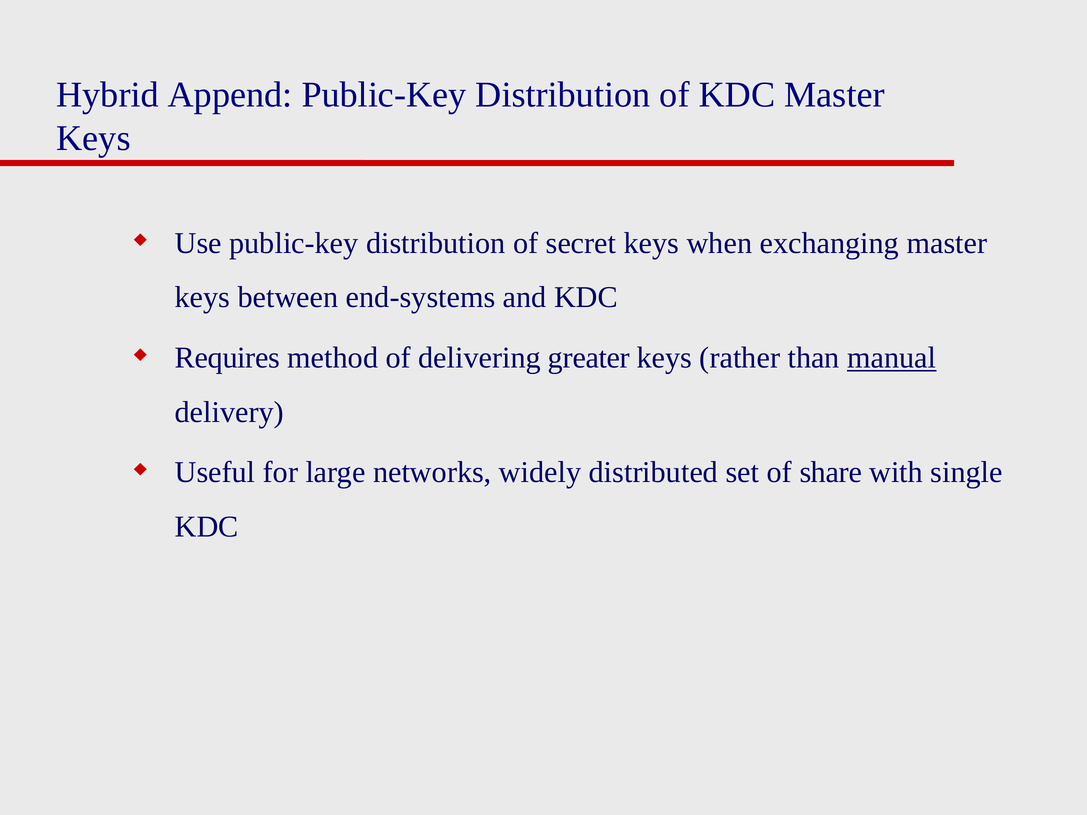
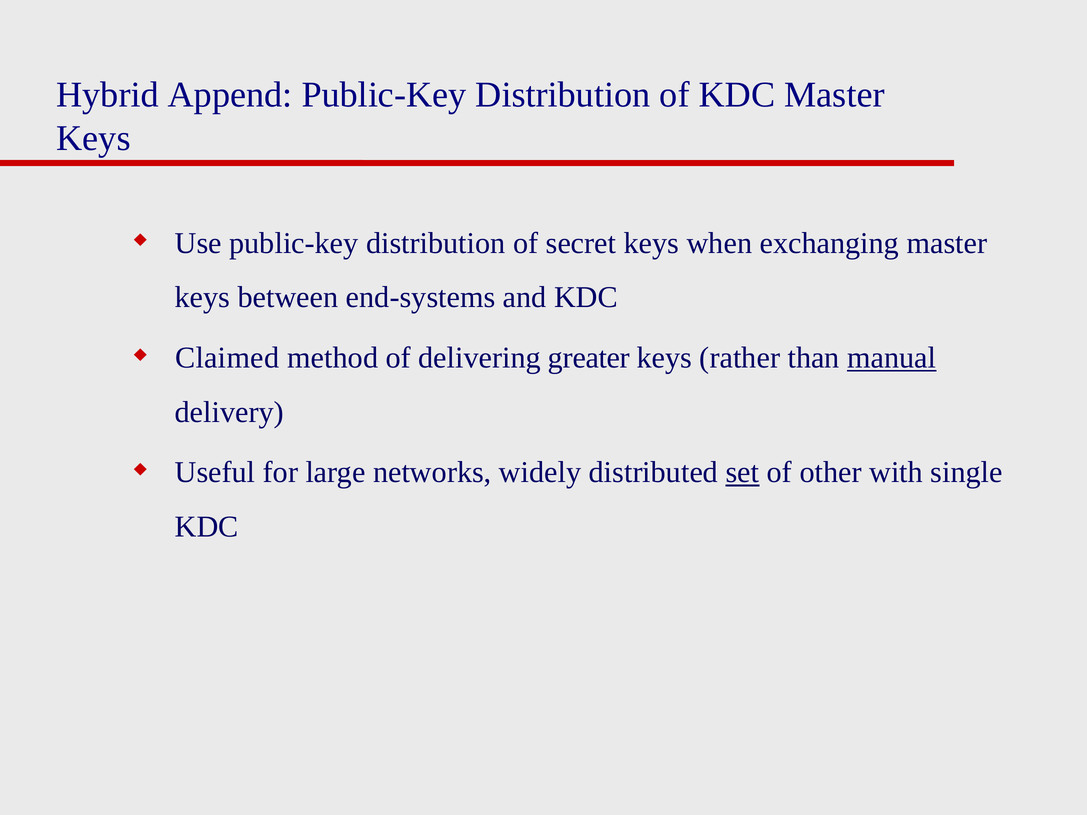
Requires: Requires -> Claimed
set underline: none -> present
share: share -> other
